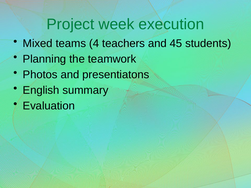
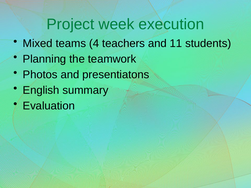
45: 45 -> 11
